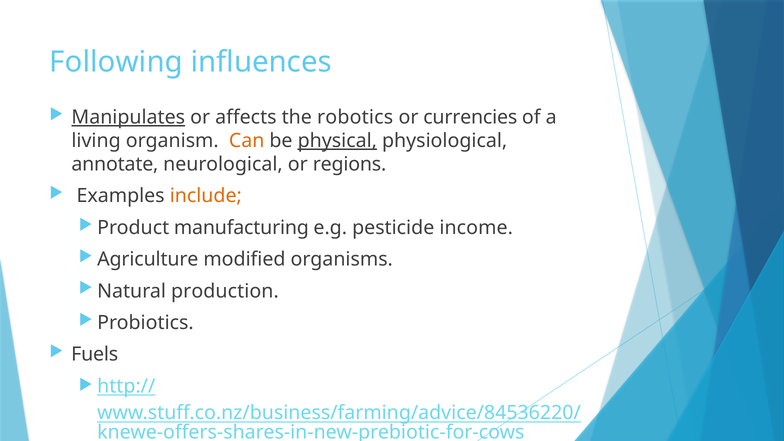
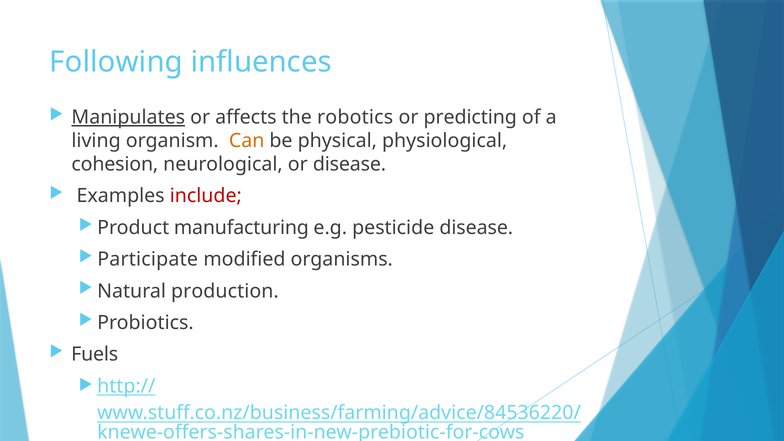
currencies: currencies -> predicting
physical underline: present -> none
annotate: annotate -> cohesion
or regions: regions -> disease
include colour: orange -> red
pesticide income: income -> disease
Agriculture: Agriculture -> Participate
